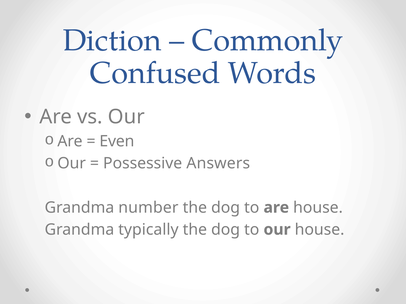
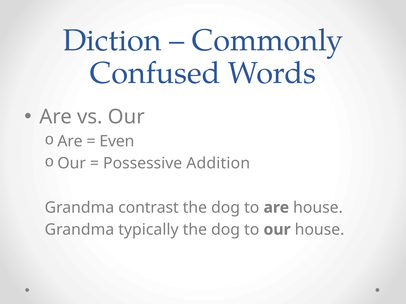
Answers: Answers -> Addition
number: number -> contrast
